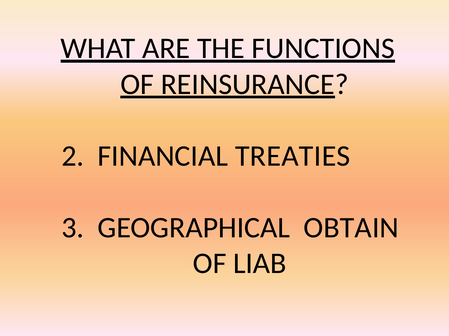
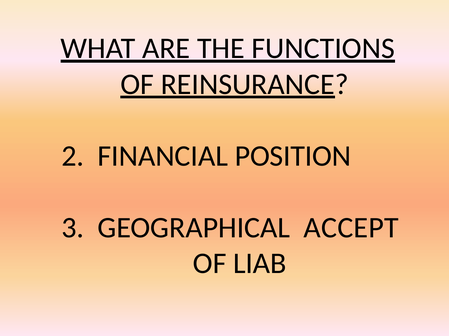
TREATIES: TREATIES -> POSITION
OBTAIN: OBTAIN -> ACCEPT
